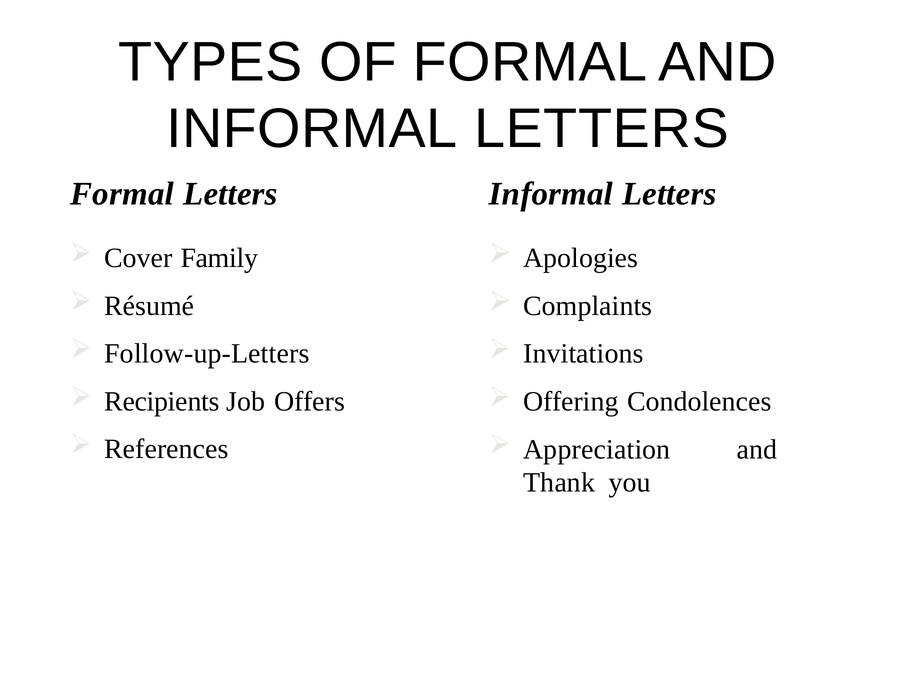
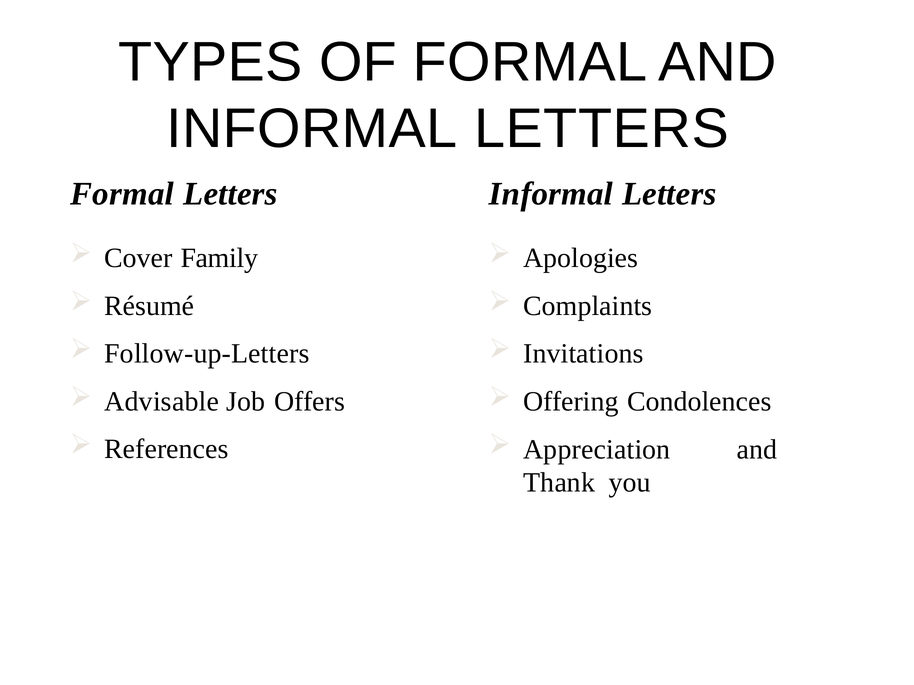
Recipients: Recipients -> Advisable
